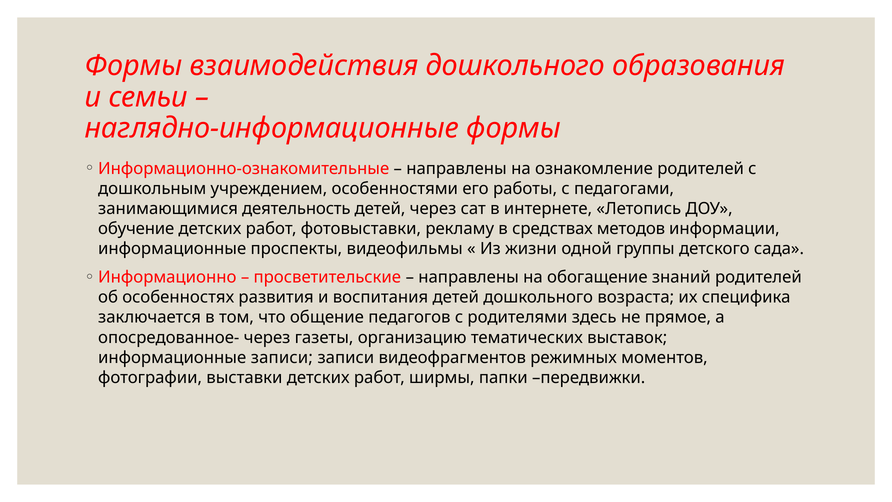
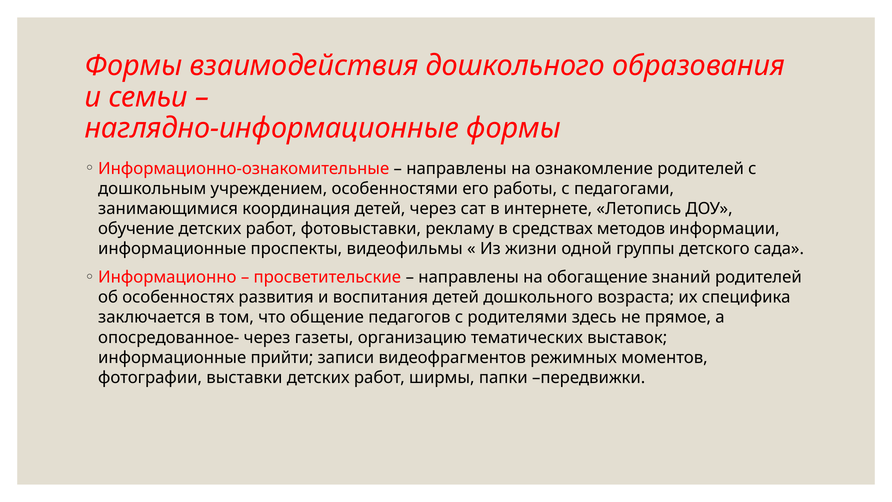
деятельность: деятельность -> координация
информационные записи: записи -> прийти
